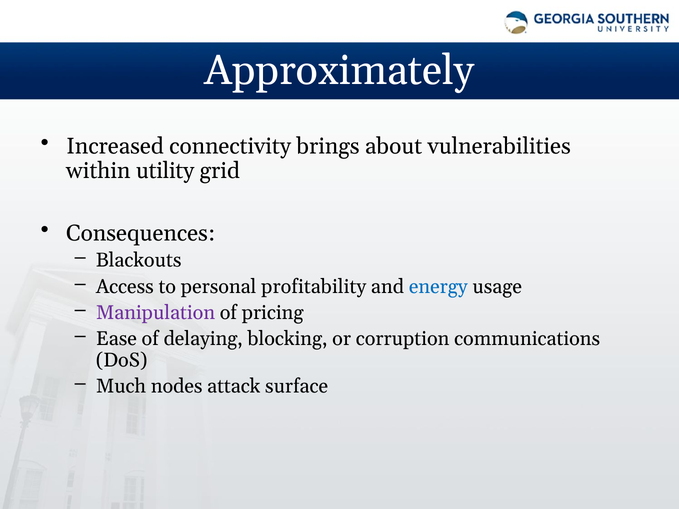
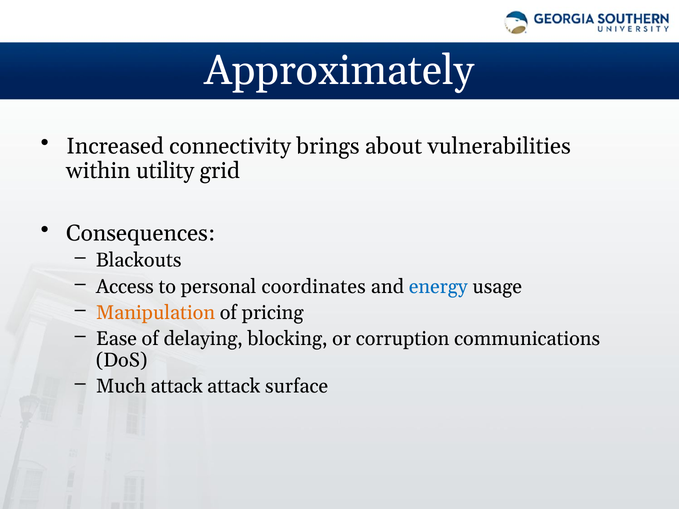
profitability: profitability -> coordinates
Manipulation colour: purple -> orange
Much nodes: nodes -> attack
